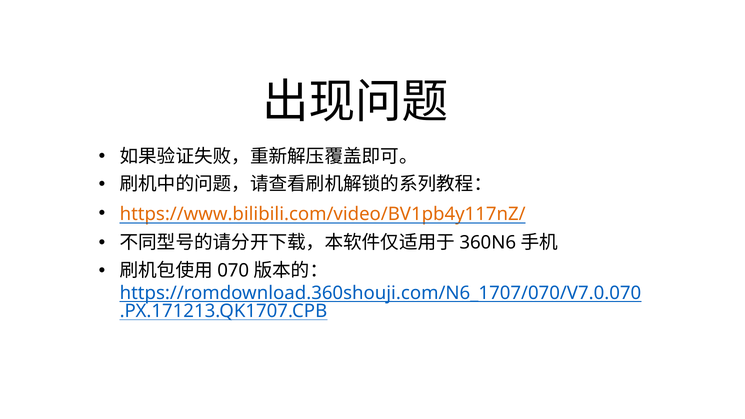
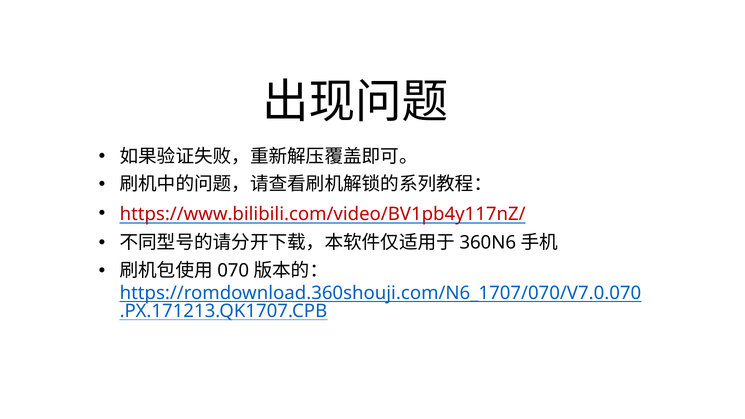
https://www.bilibili.com/video/BV1pb4y117nZ/ colour: orange -> red
